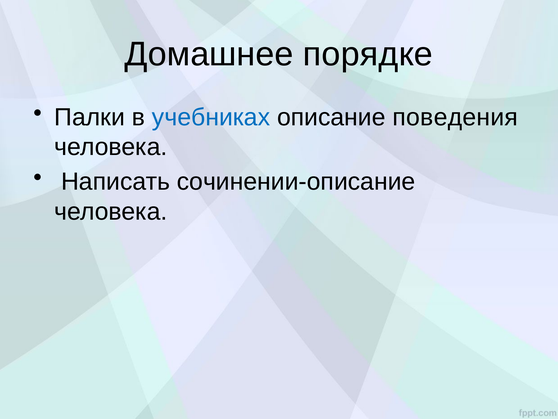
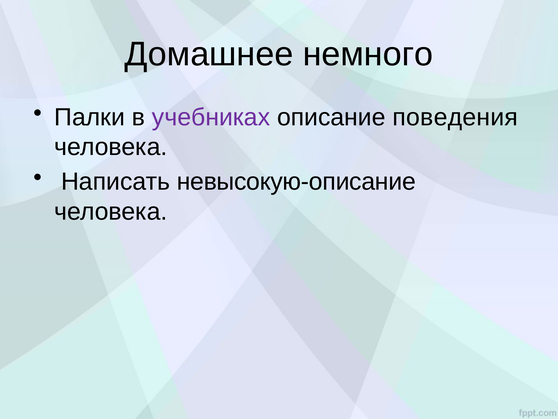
порядке: порядке -> немного
учебниках colour: blue -> purple
сочинении-описание: сочинении-описание -> невысокую-описание
